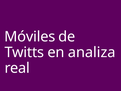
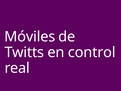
analiza: analiza -> control
